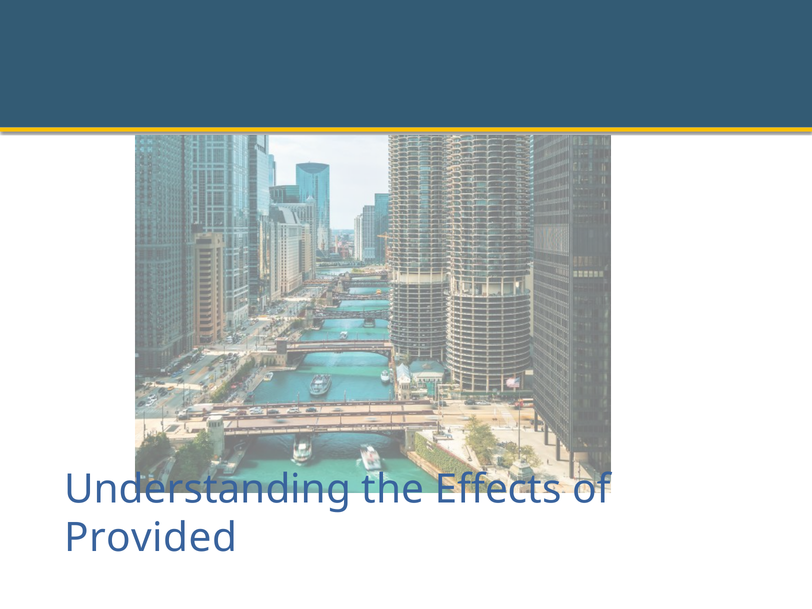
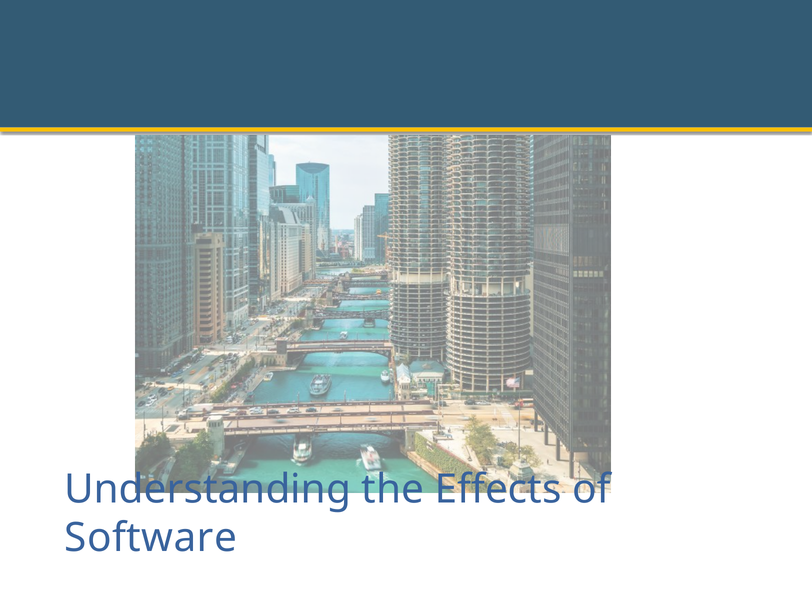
Provided: Provided -> Software
